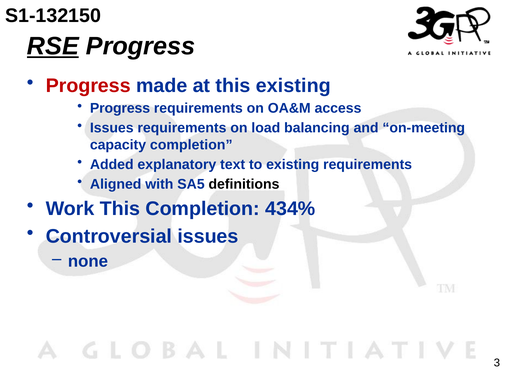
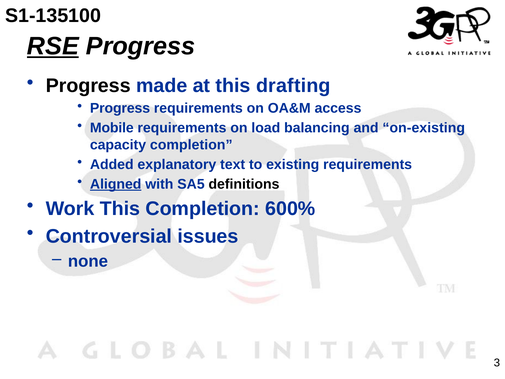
S1-132150: S1-132150 -> S1-135100
Progress at (88, 86) colour: red -> black
this existing: existing -> drafting
Issues at (112, 128): Issues -> Mobile
on-meeting: on-meeting -> on-existing
Aligned underline: none -> present
434%: 434% -> 600%
